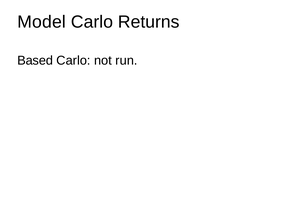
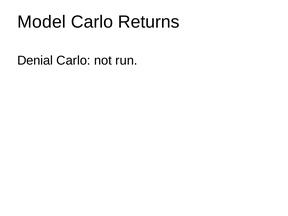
Based: Based -> Denial
